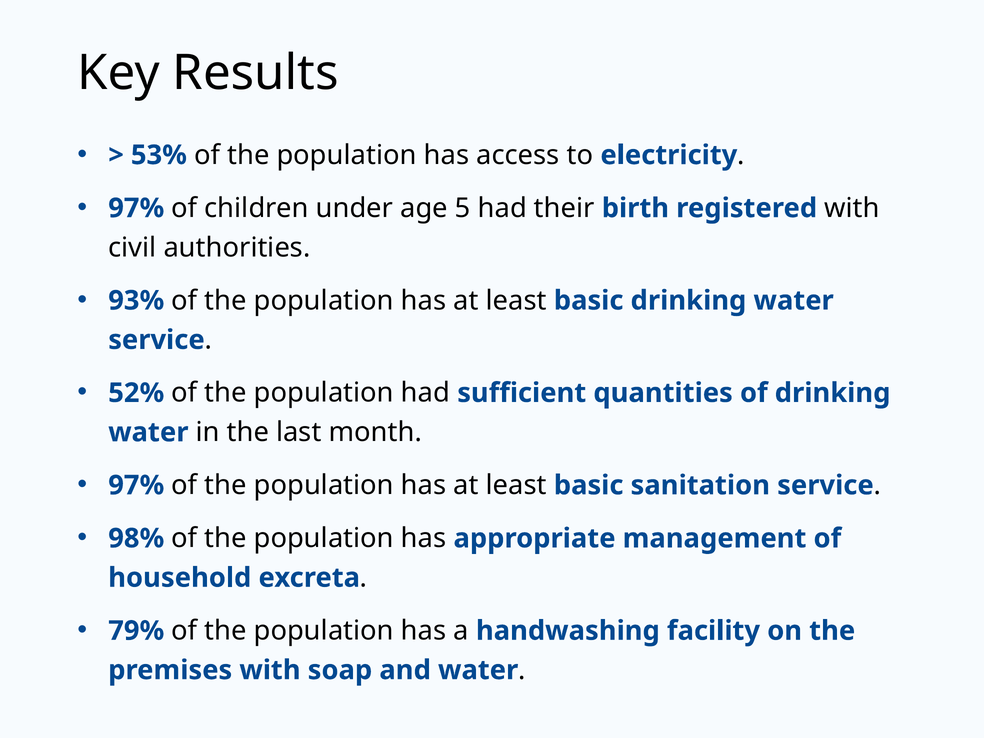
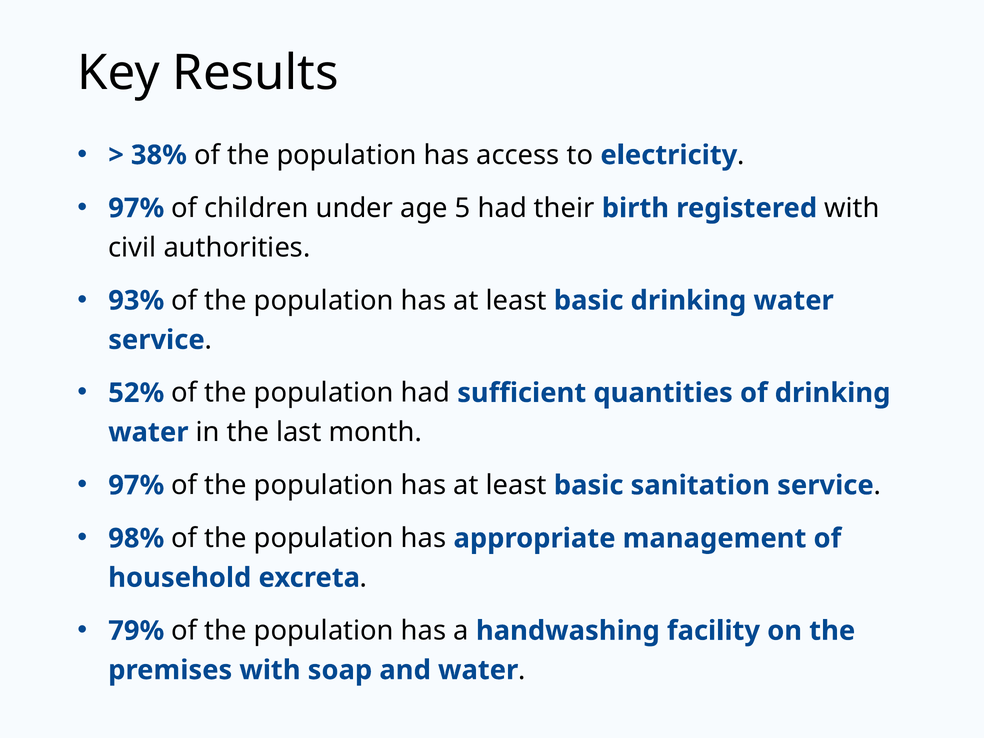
53%: 53% -> 38%
